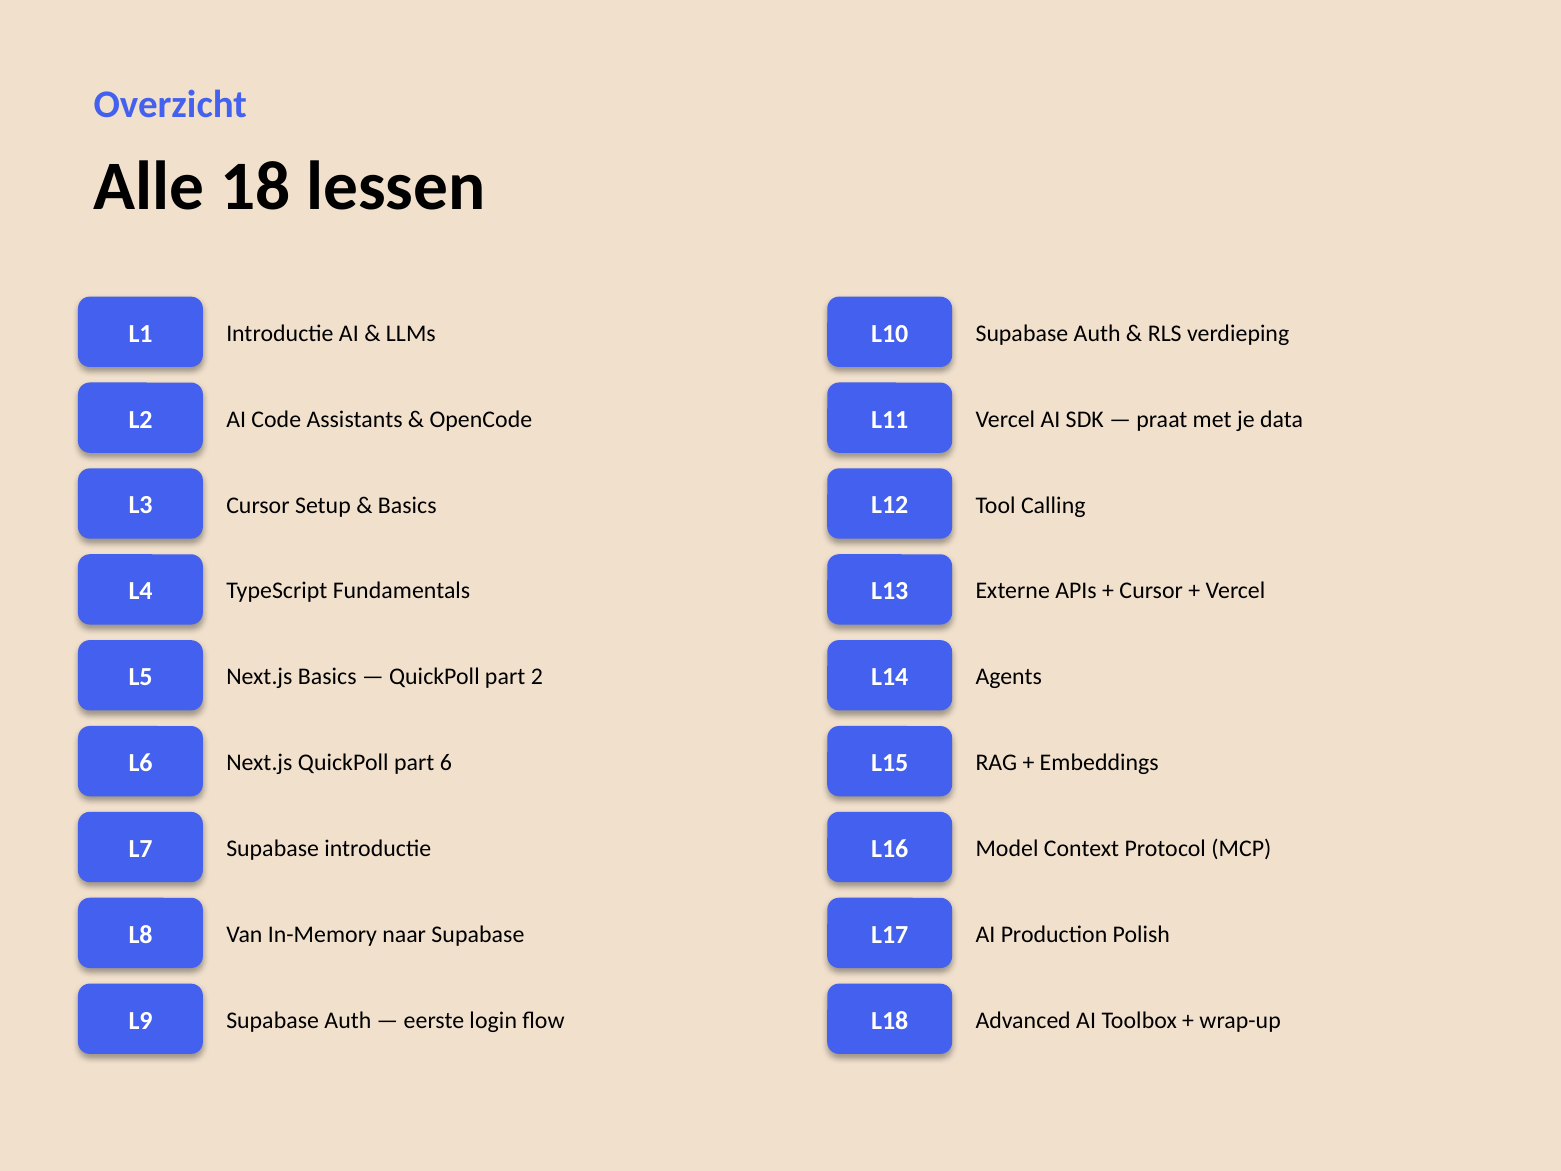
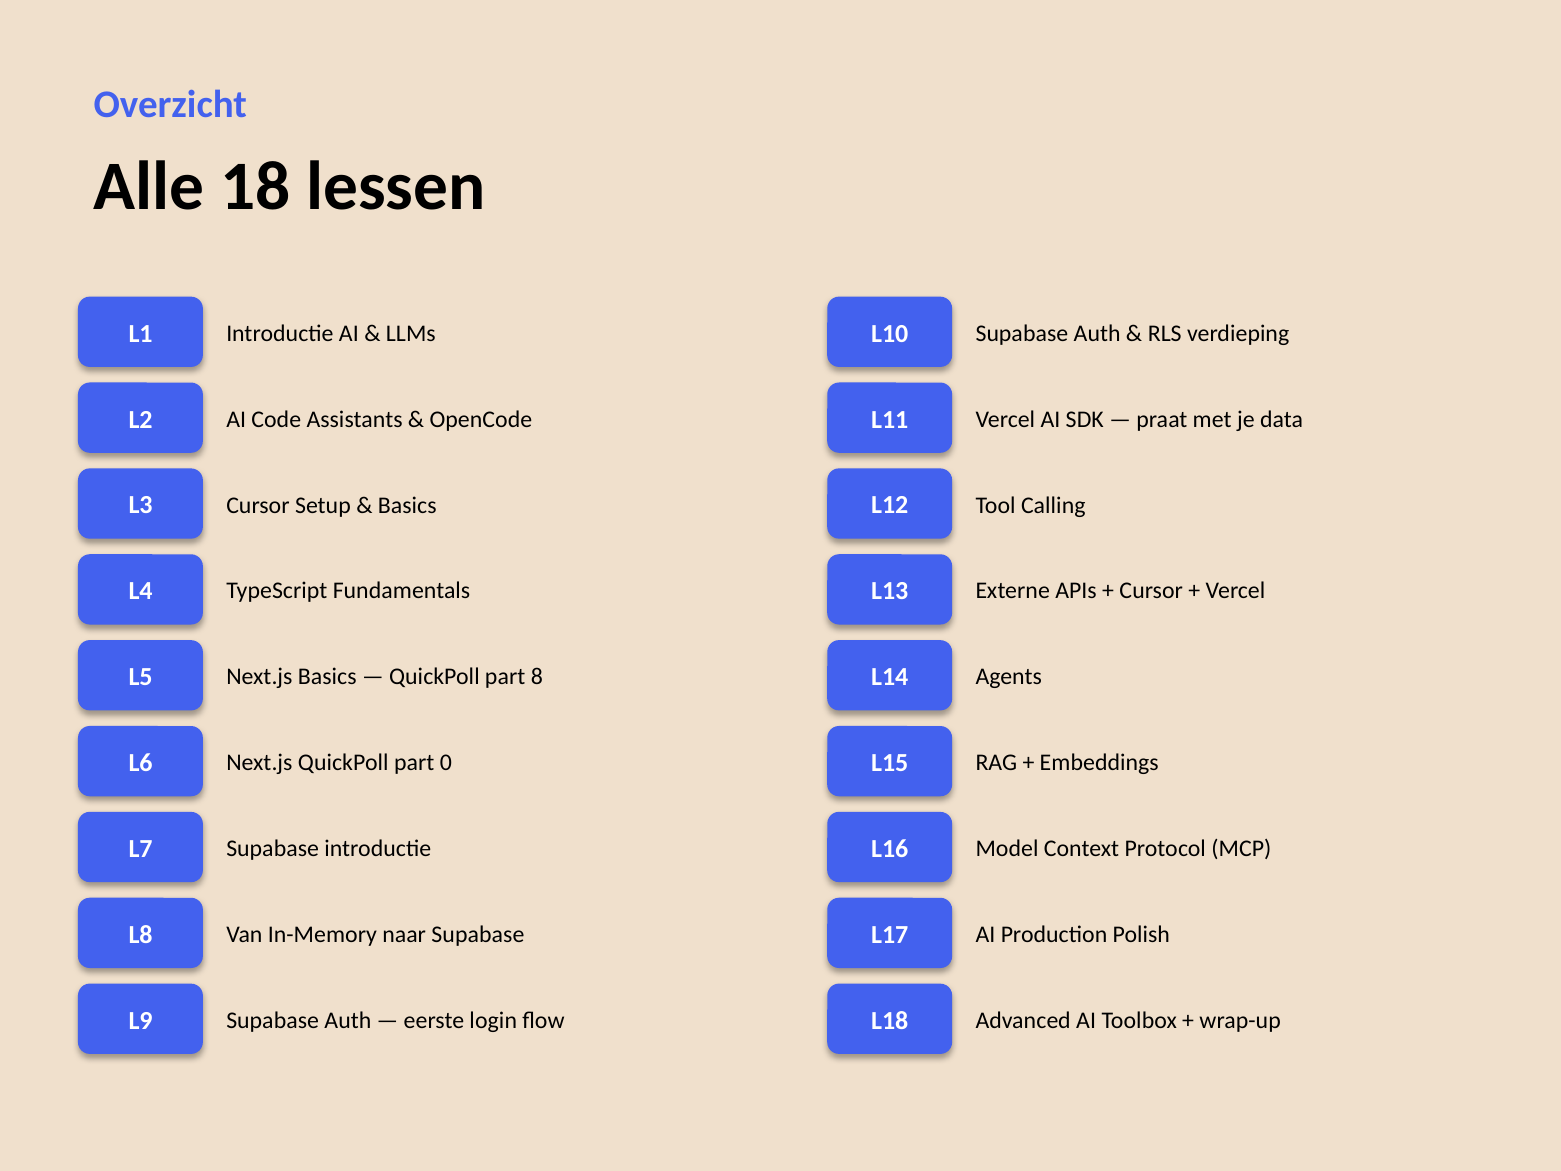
2: 2 -> 8
6: 6 -> 0
